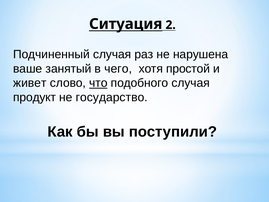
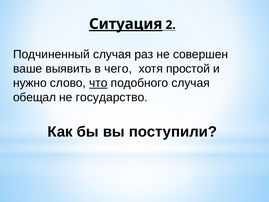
Ситуация underline: none -> present
нарушена: нарушена -> совершен
занятый: занятый -> выявить
живет: живет -> нужно
продукт: продукт -> обещал
